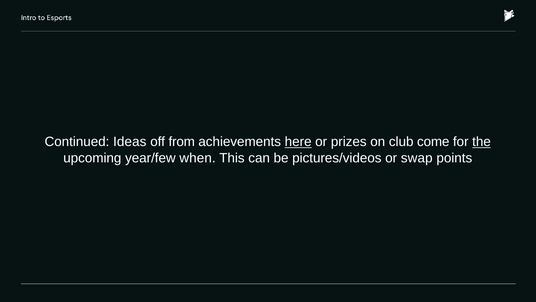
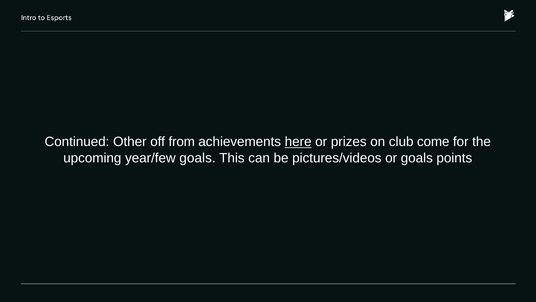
Ideas: Ideas -> Other
the underline: present -> none
year/few when: when -> goals
or swap: swap -> goals
